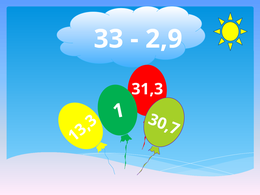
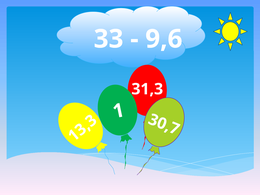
2,9: 2,9 -> 9,6
